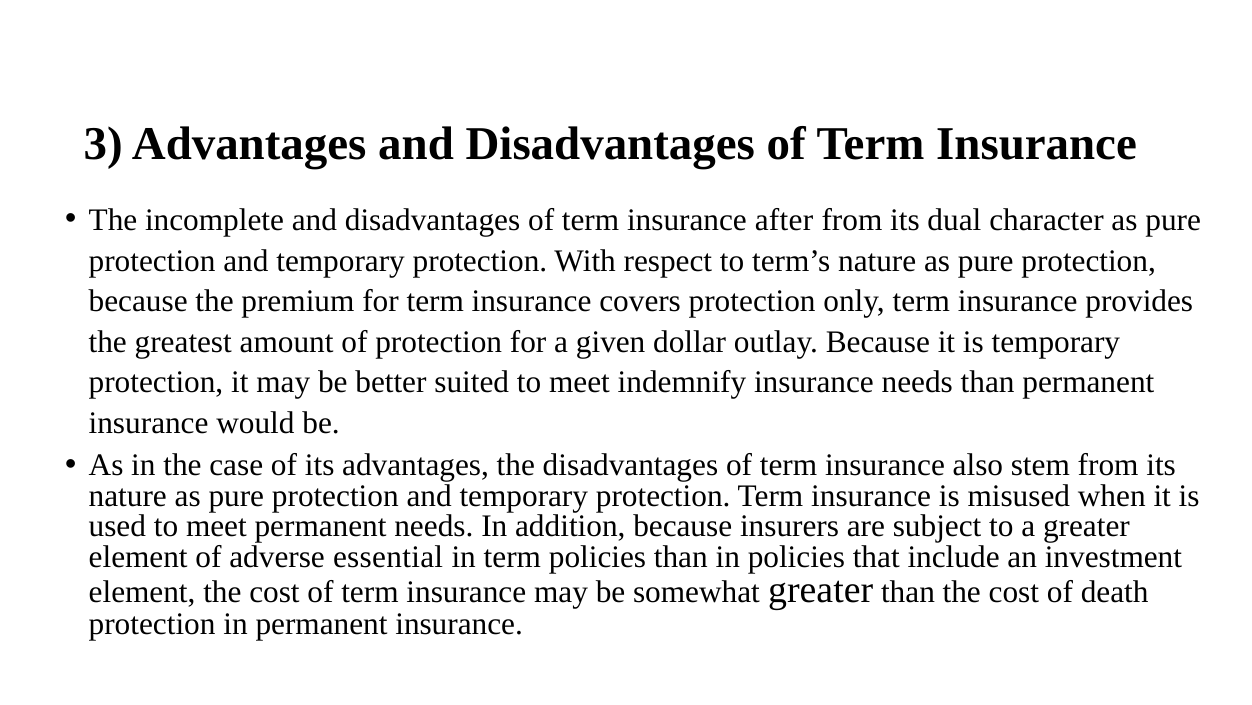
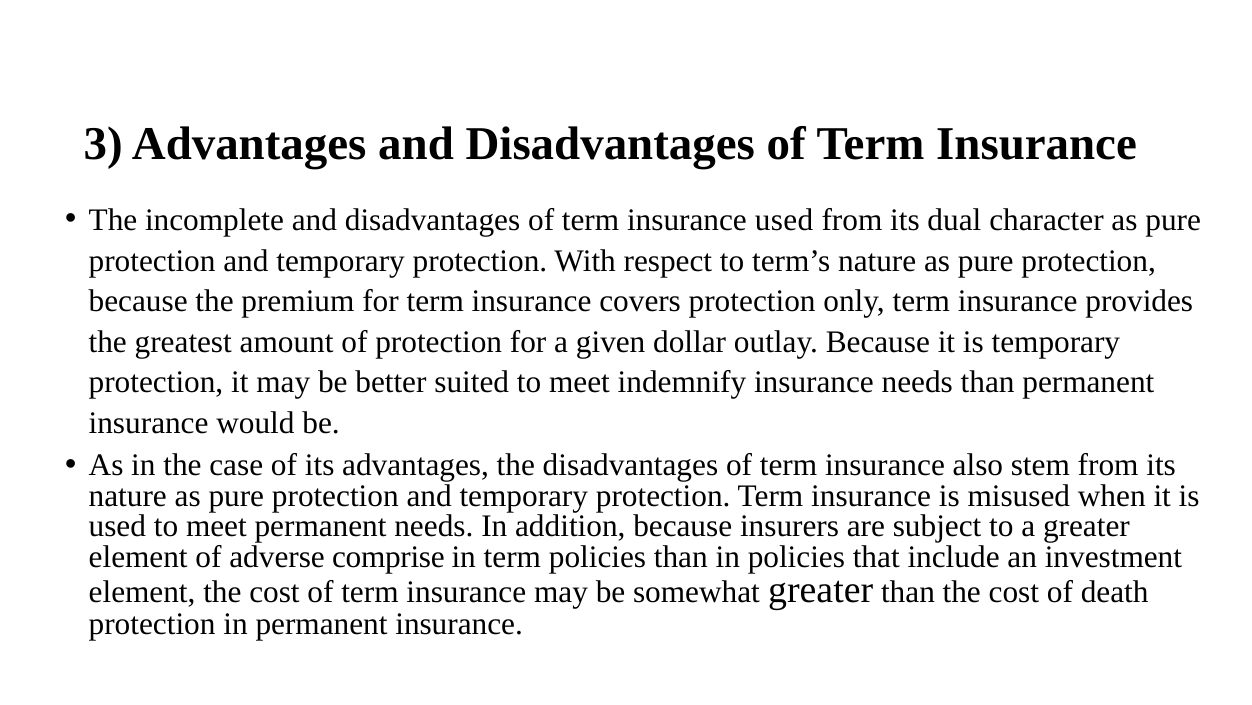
insurance after: after -> used
essential: essential -> comprise
